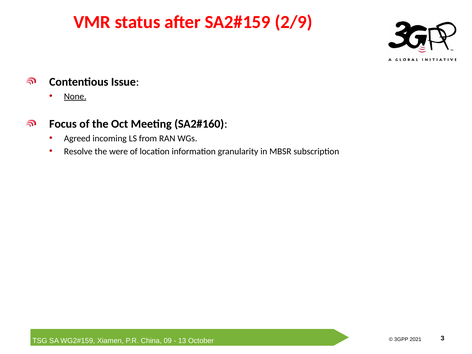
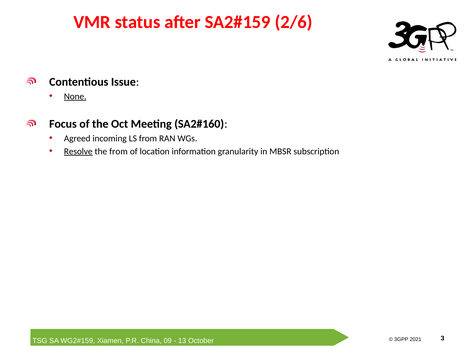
2/9: 2/9 -> 2/6
Resolve underline: none -> present
the were: were -> from
